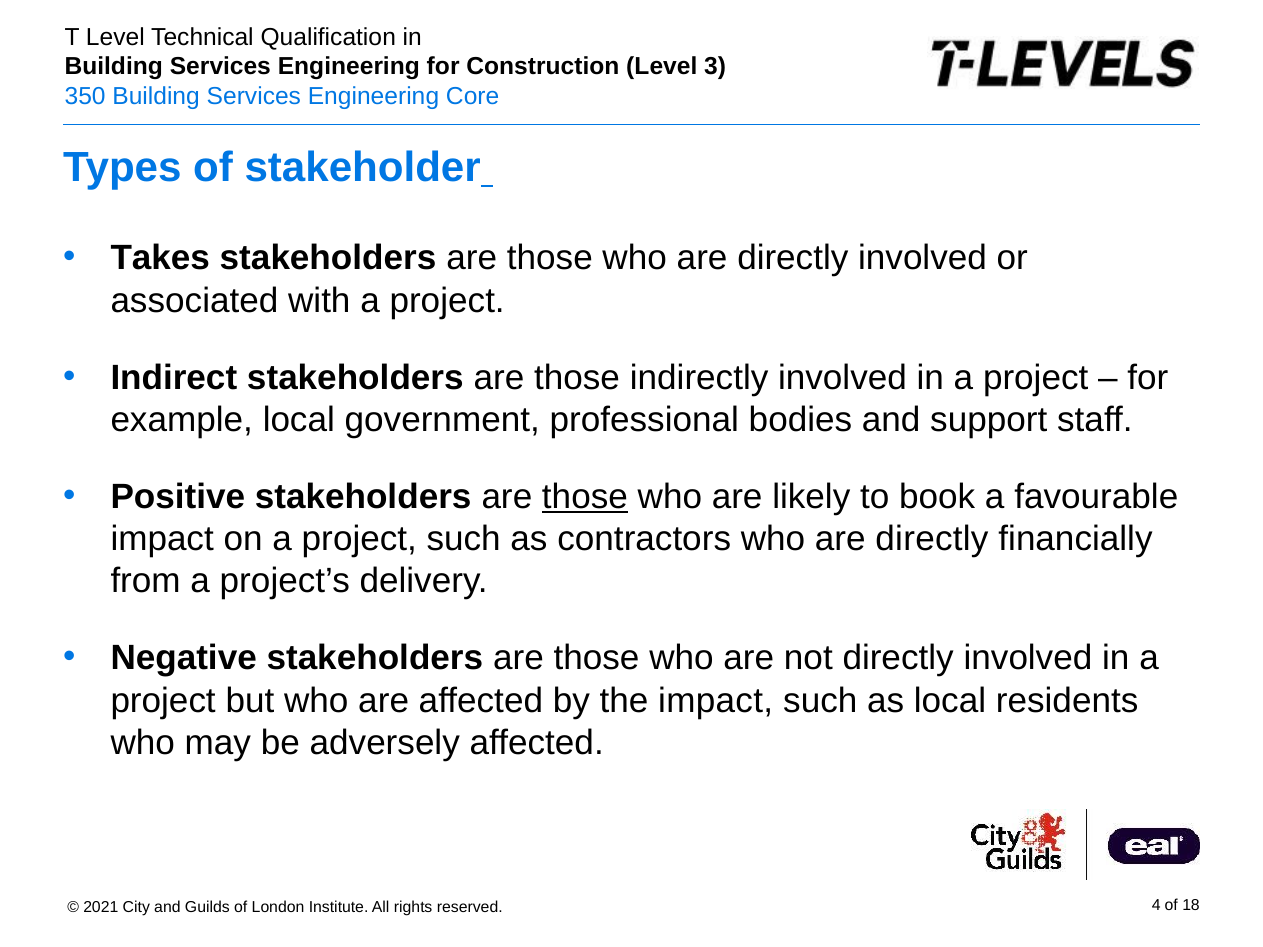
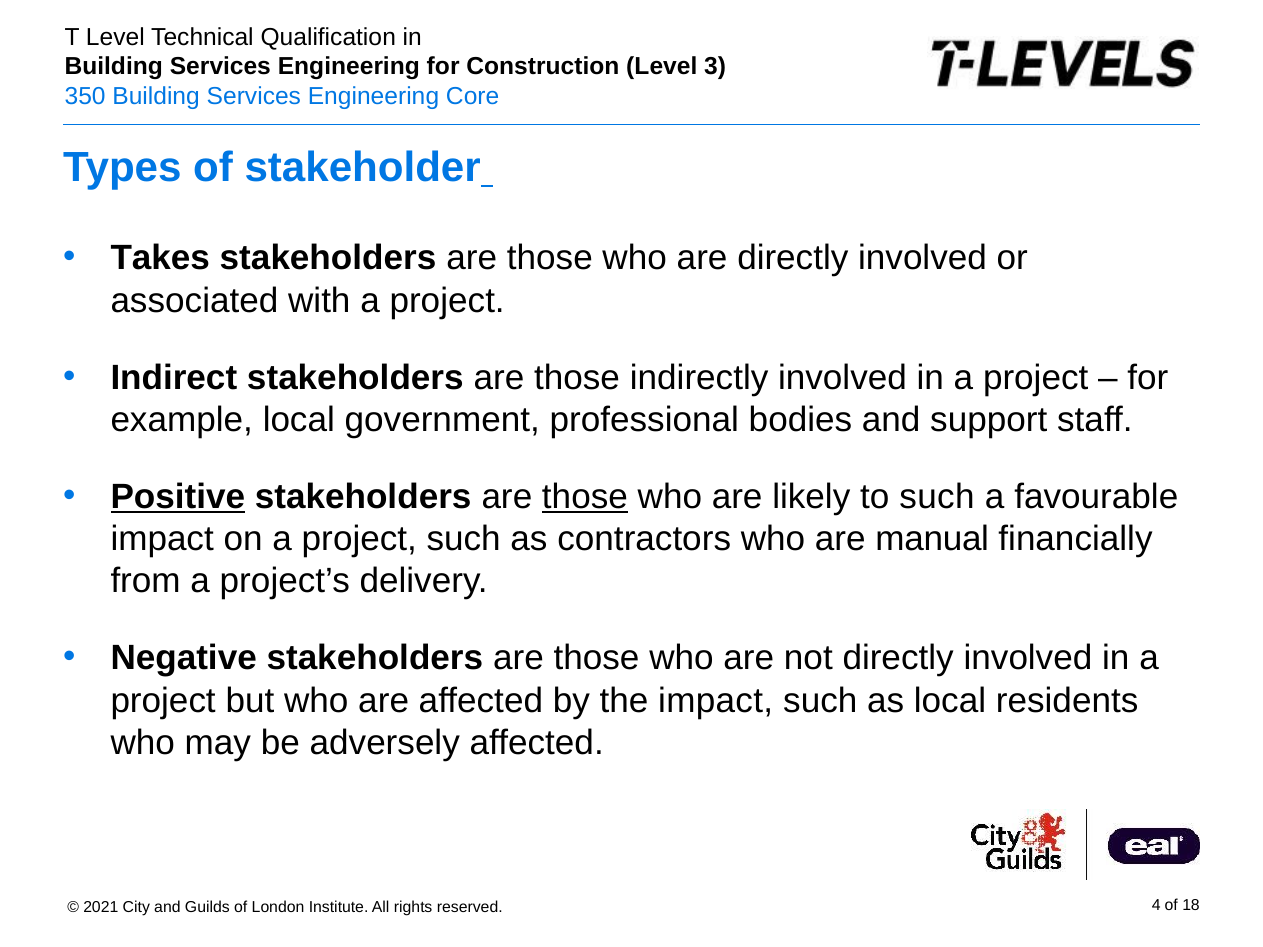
Positive underline: none -> present
to book: book -> such
contractors who are directly: directly -> manual
